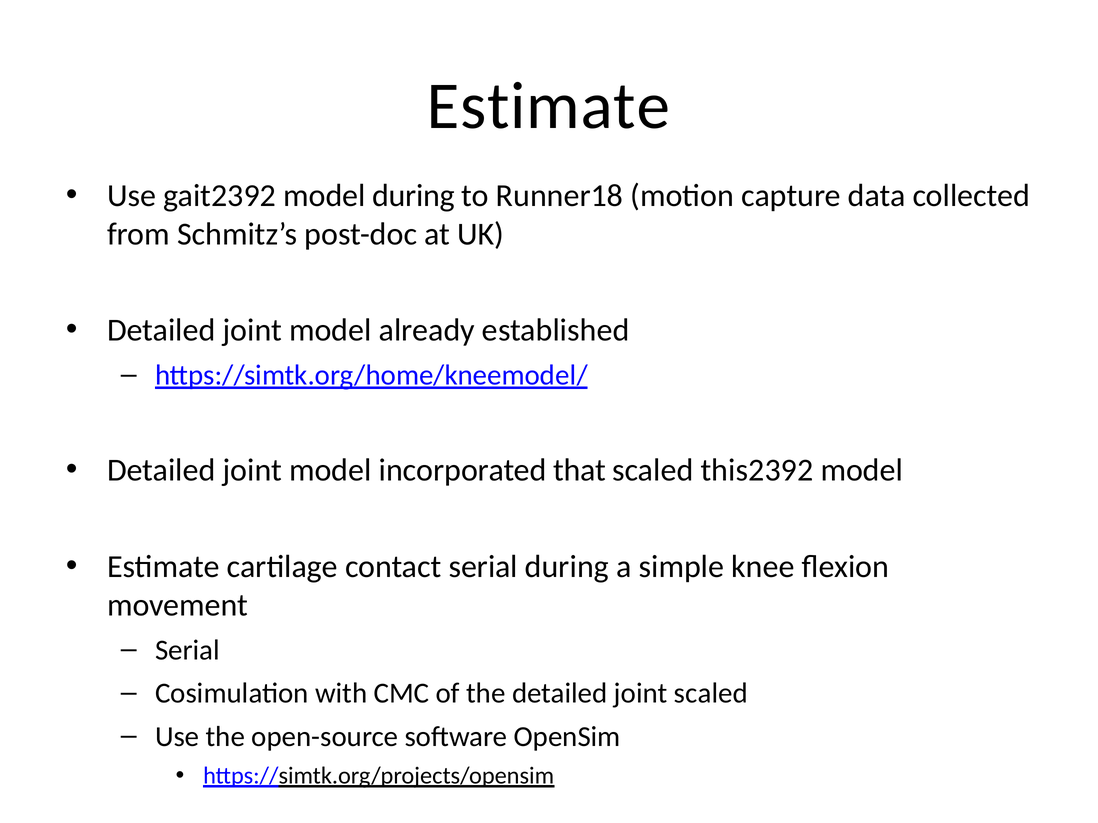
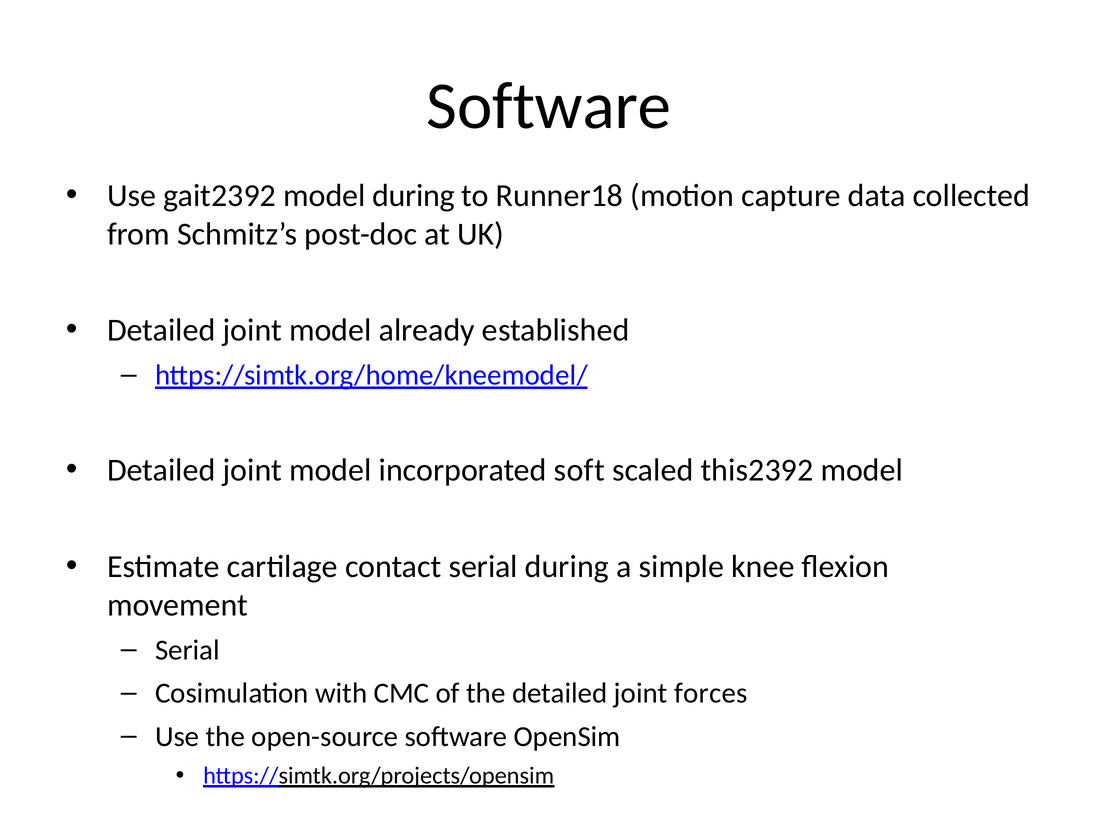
Estimate at (548, 106): Estimate -> Software
that: that -> soft
joint scaled: scaled -> forces
